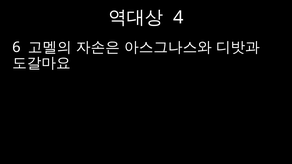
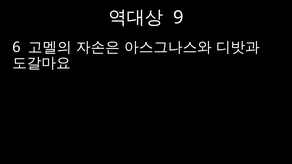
4: 4 -> 9
